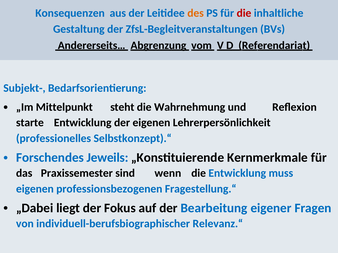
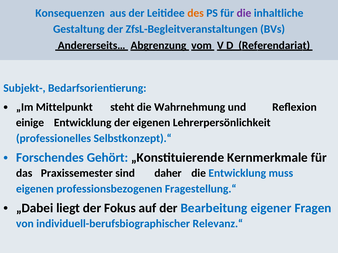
die at (244, 13) colour: red -> purple
starte: starte -> einige
Jeweils: Jeweils -> Gehört
wenn: wenn -> daher
